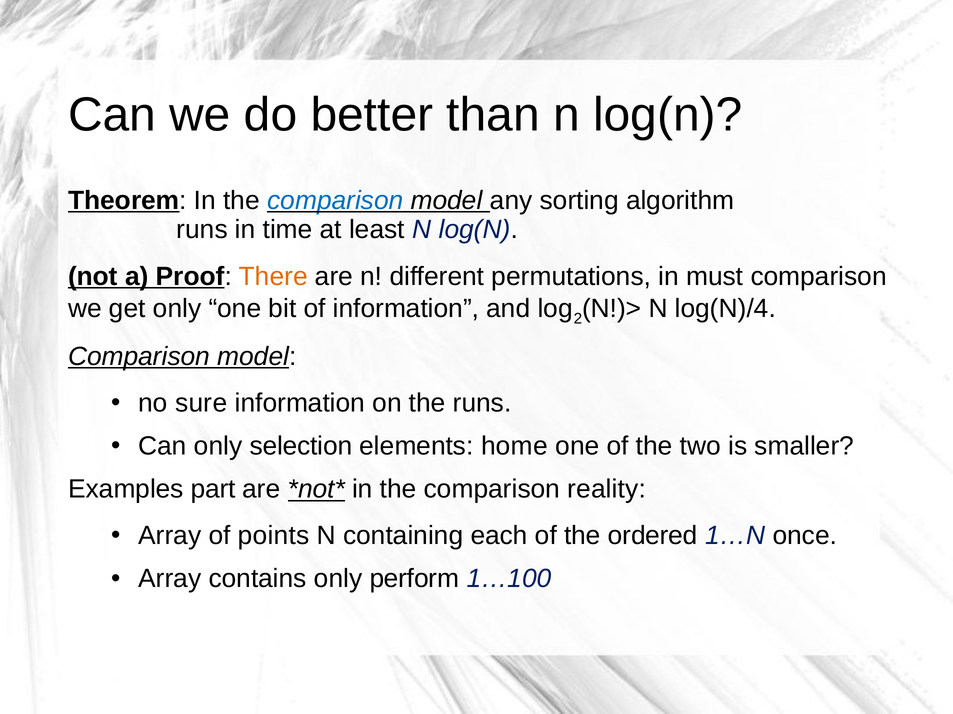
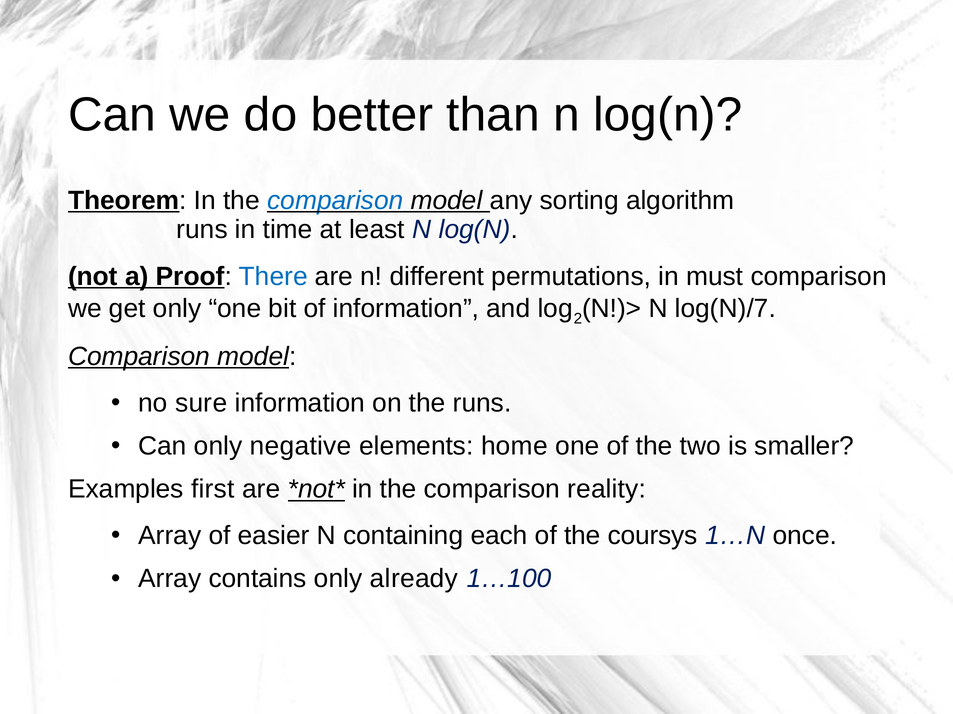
There colour: orange -> blue
log(N)/4: log(N)/4 -> log(N)/7
selection: selection -> negative
part: part -> first
points: points -> easier
ordered: ordered -> coursys
perform: perform -> already
